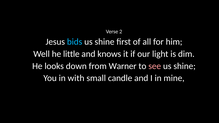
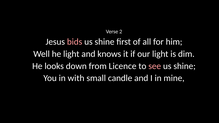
bids colour: light blue -> pink
he little: little -> light
Warner: Warner -> Licence
